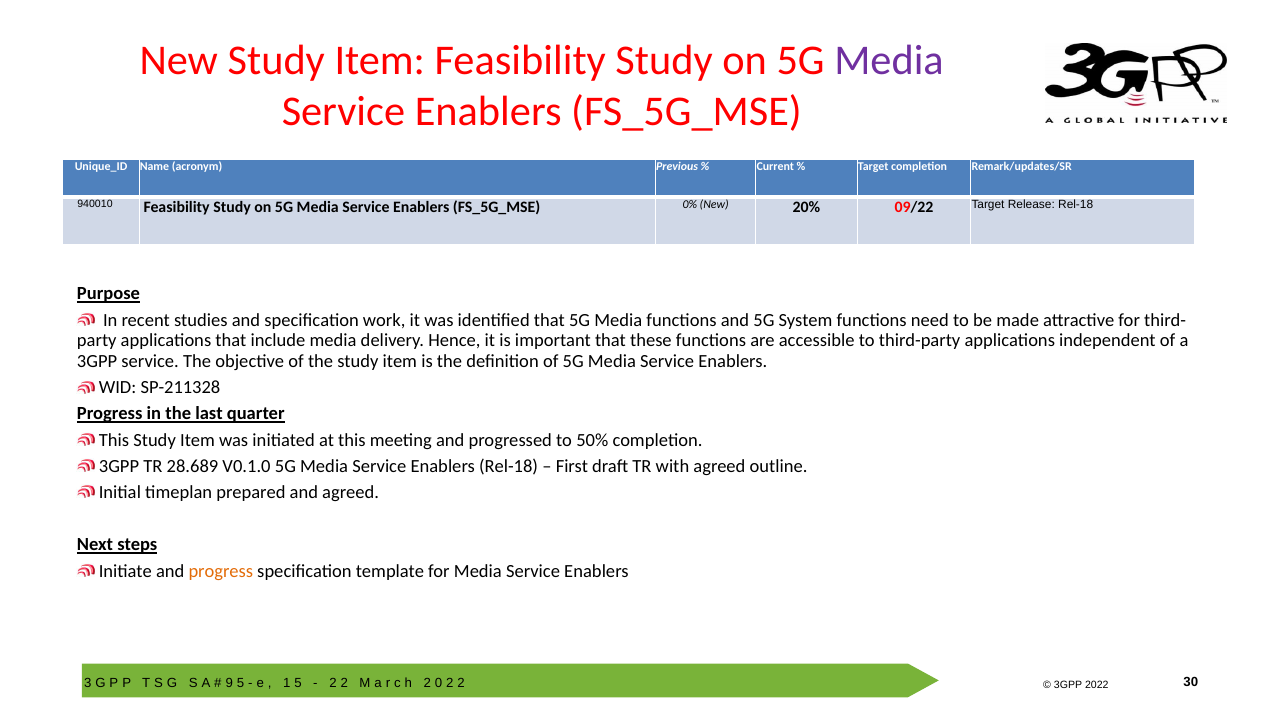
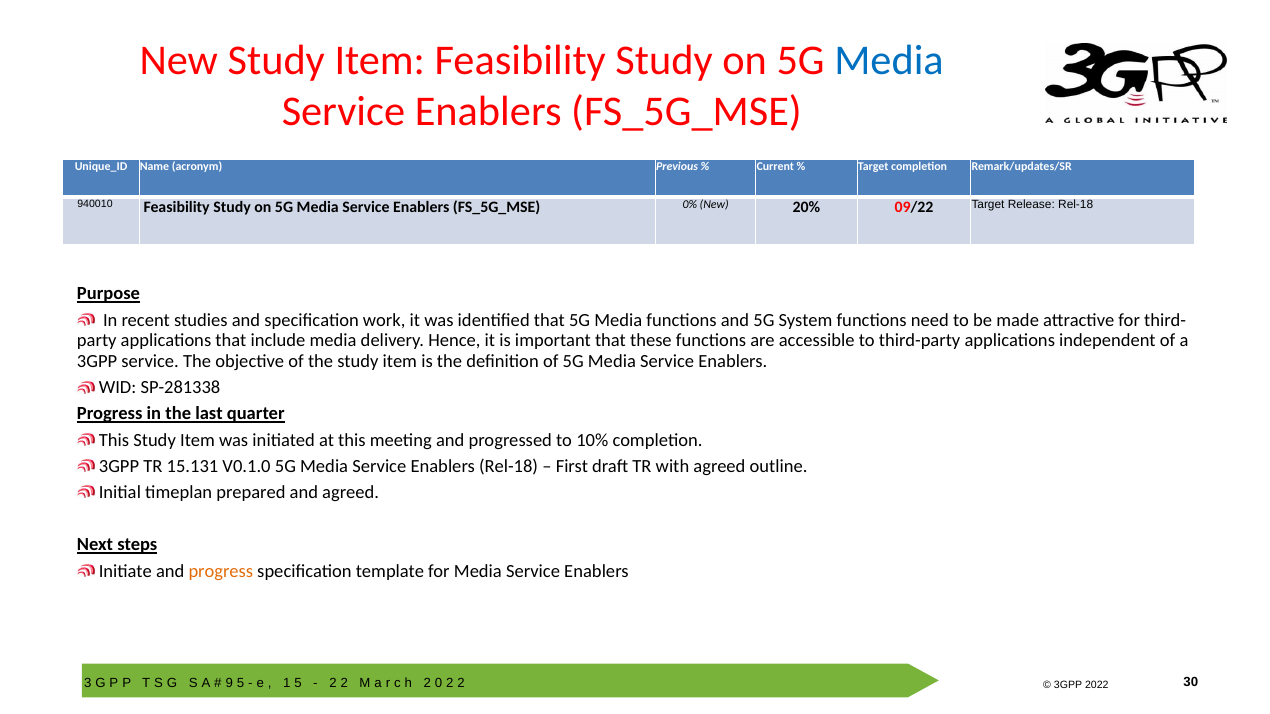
Media at (889, 61) colour: purple -> blue
SP-211328: SP-211328 -> SP-281338
50%: 50% -> 10%
28.689: 28.689 -> 15.131
